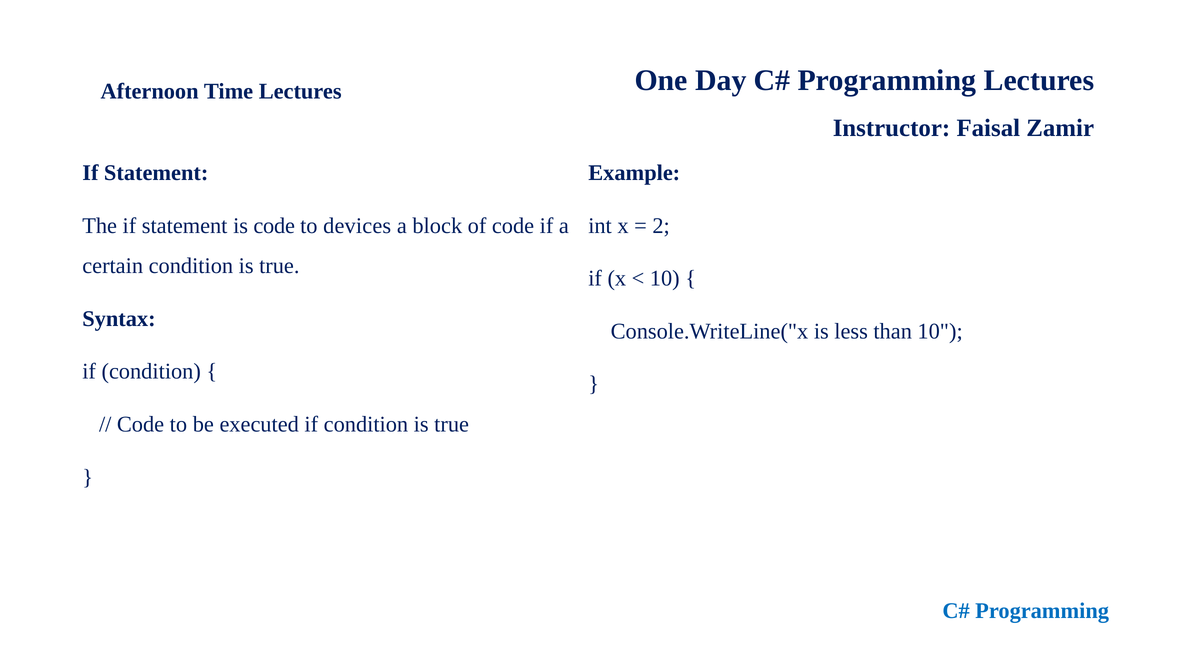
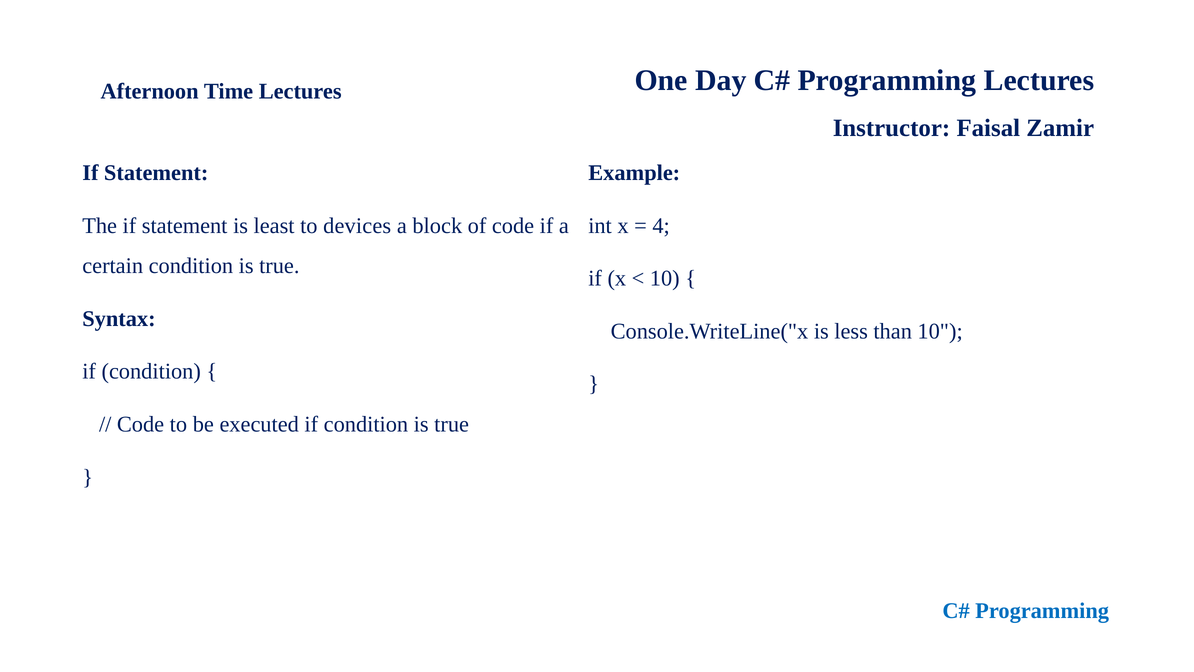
is code: code -> least
2: 2 -> 4
